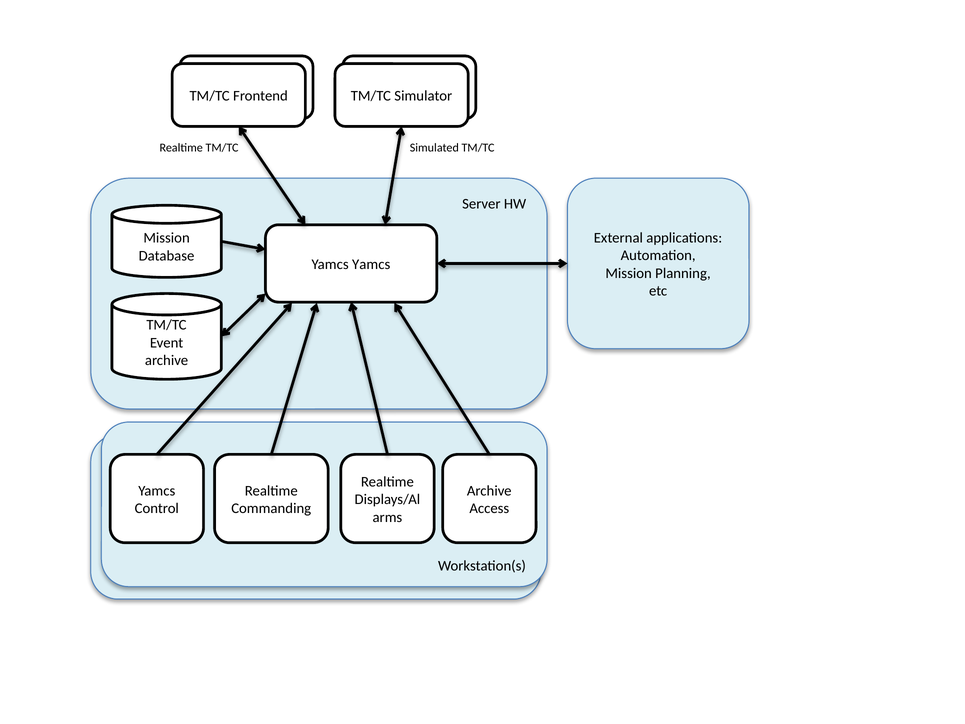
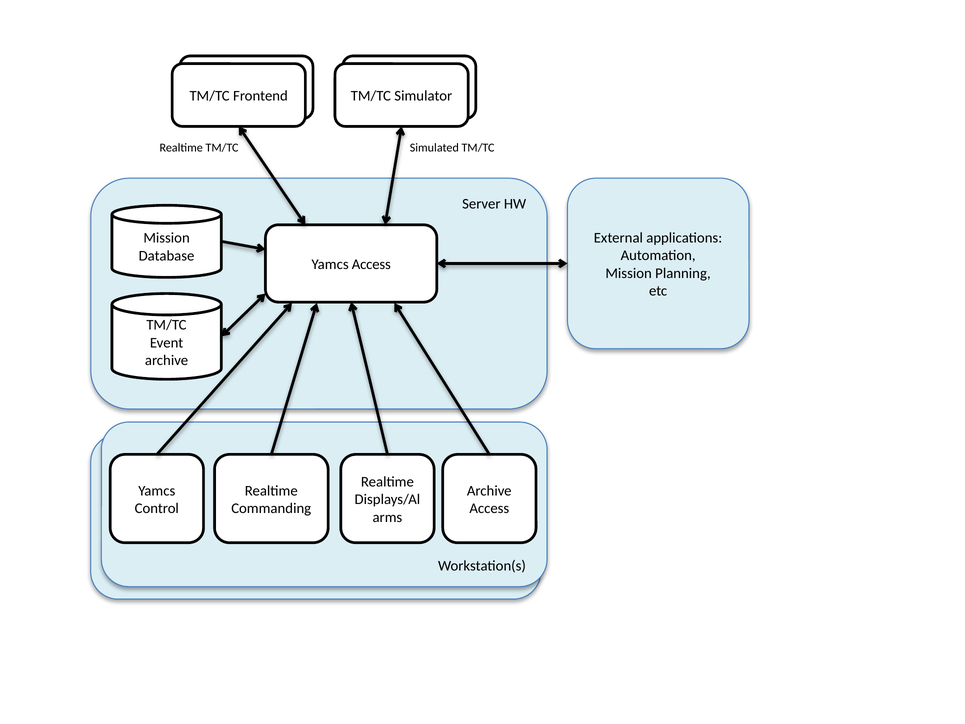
Yamcs Yamcs: Yamcs -> Access
